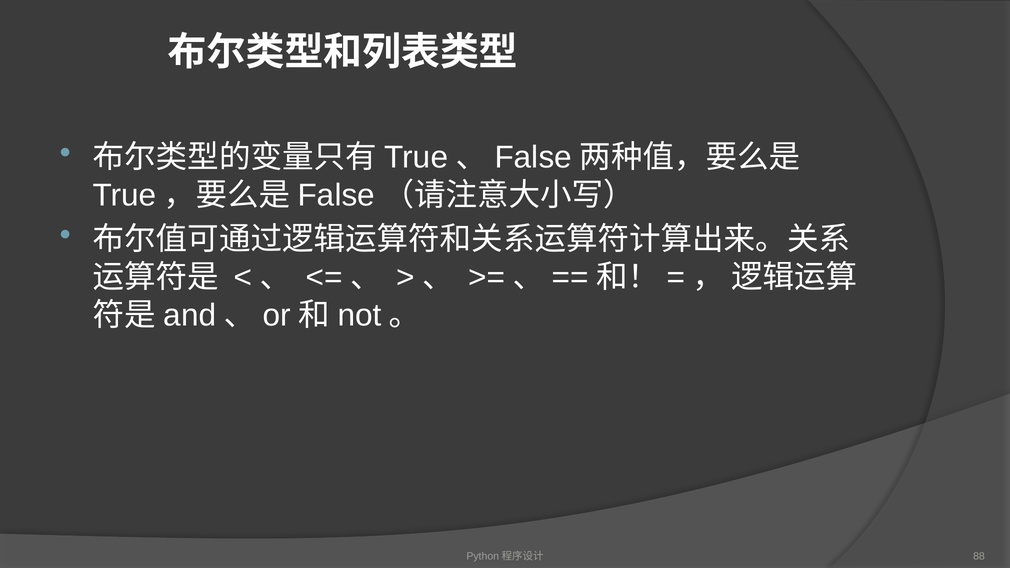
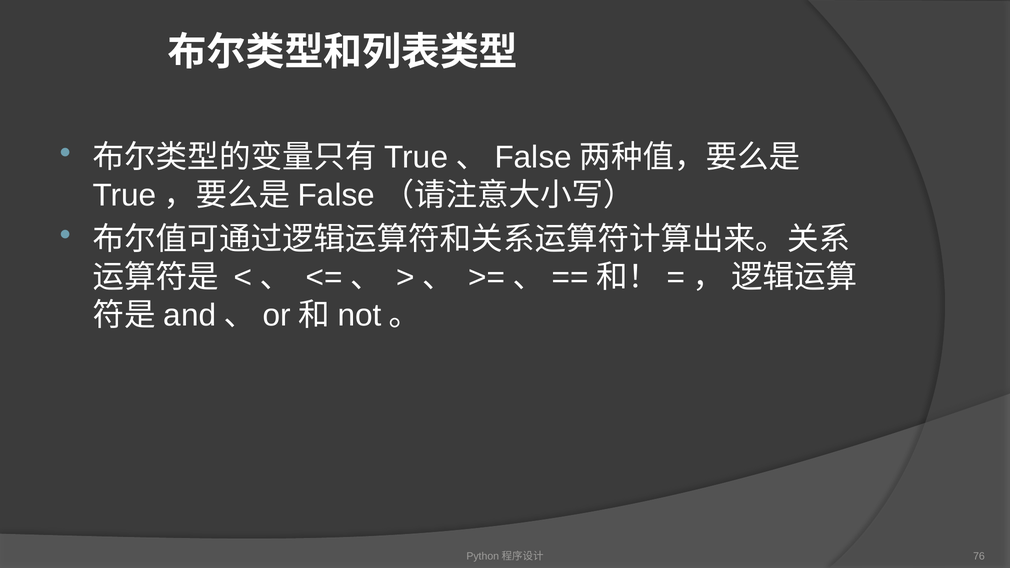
88: 88 -> 76
